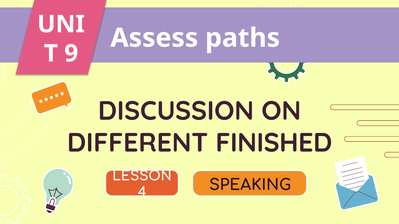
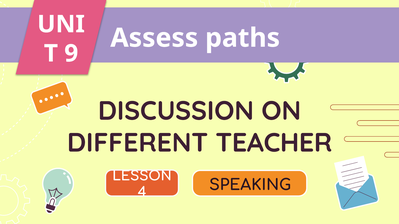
FINISHED: FINISHED -> TEACHER
